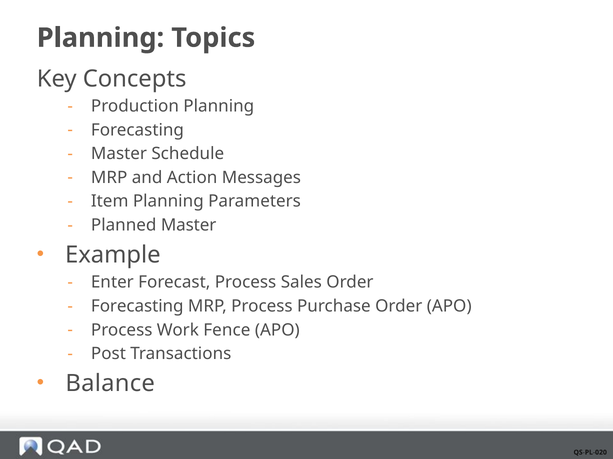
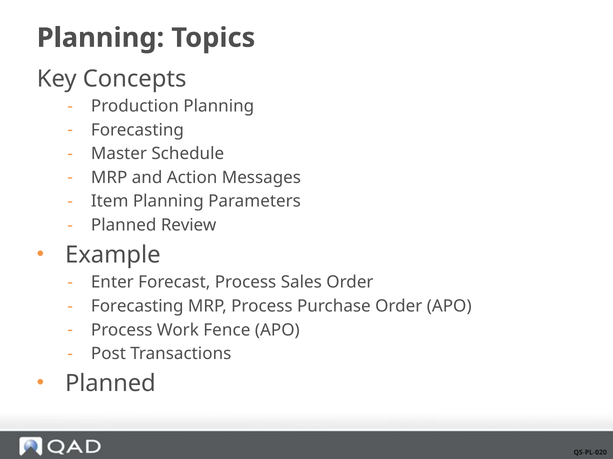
Planned Master: Master -> Review
Balance at (110, 384): Balance -> Planned
